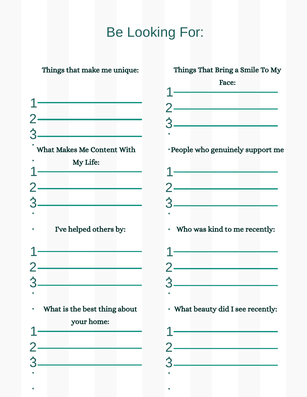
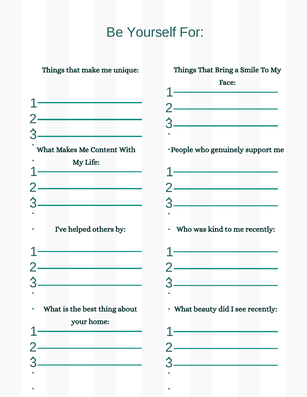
Looking: Looking -> Yourself
